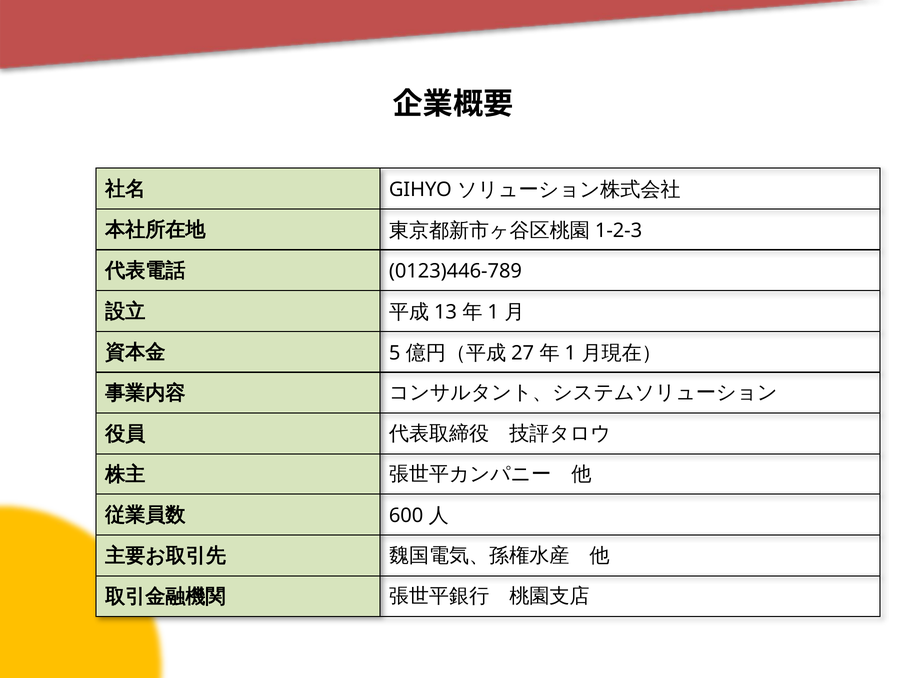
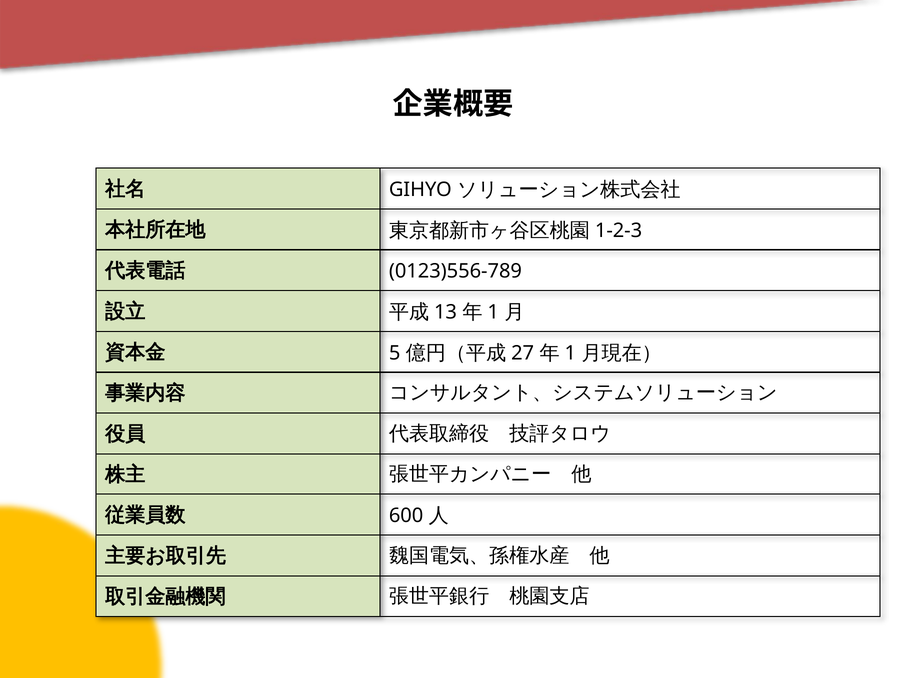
0123)446-789: 0123)446-789 -> 0123)556-789
